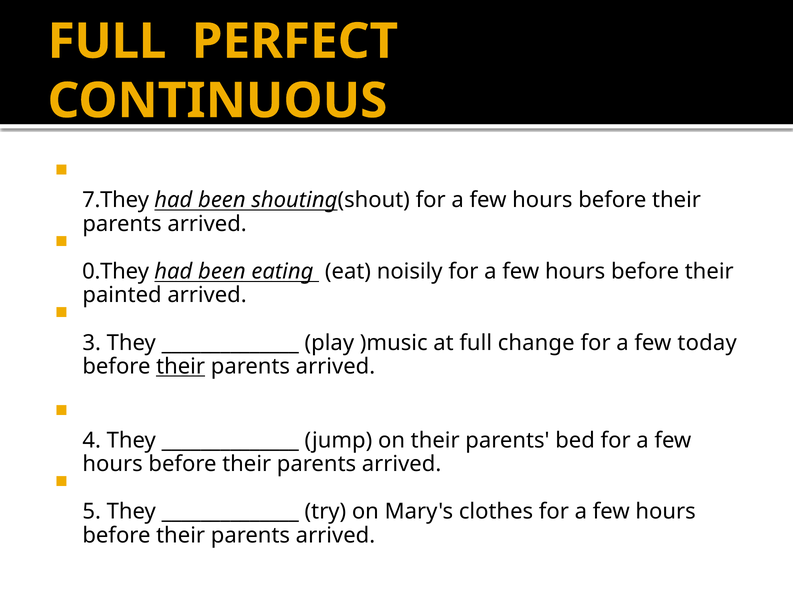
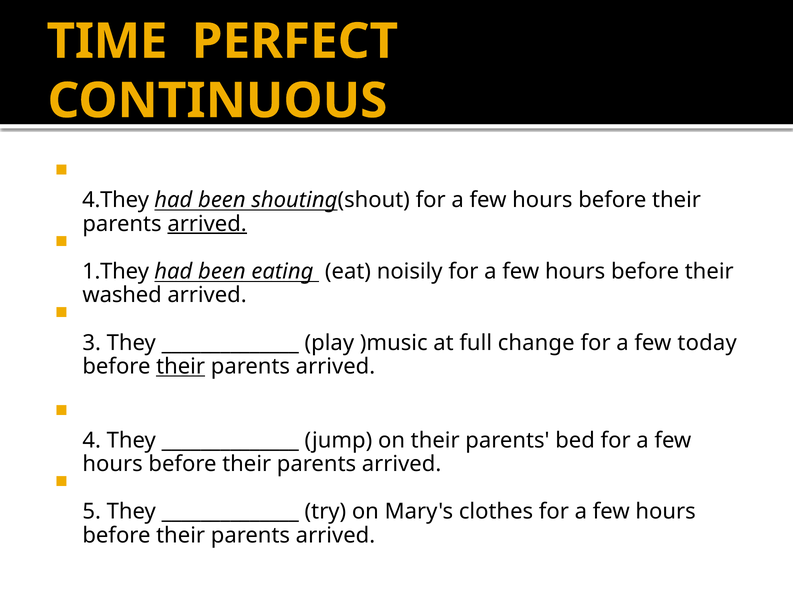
FULL at (107, 41): FULL -> TIME
7.They: 7.They -> 4.They
arrived at (207, 224) underline: none -> present
0.They: 0.They -> 1.They
painted: painted -> washed
